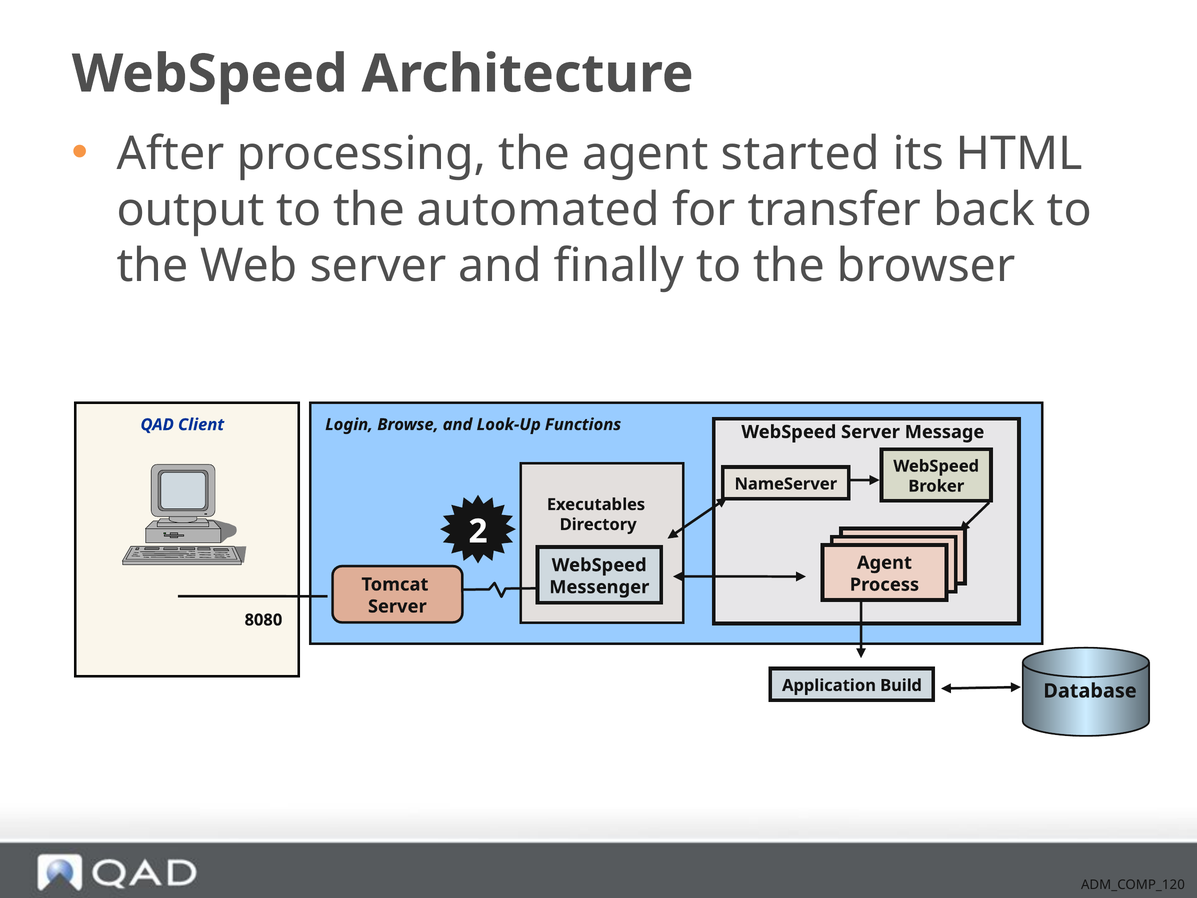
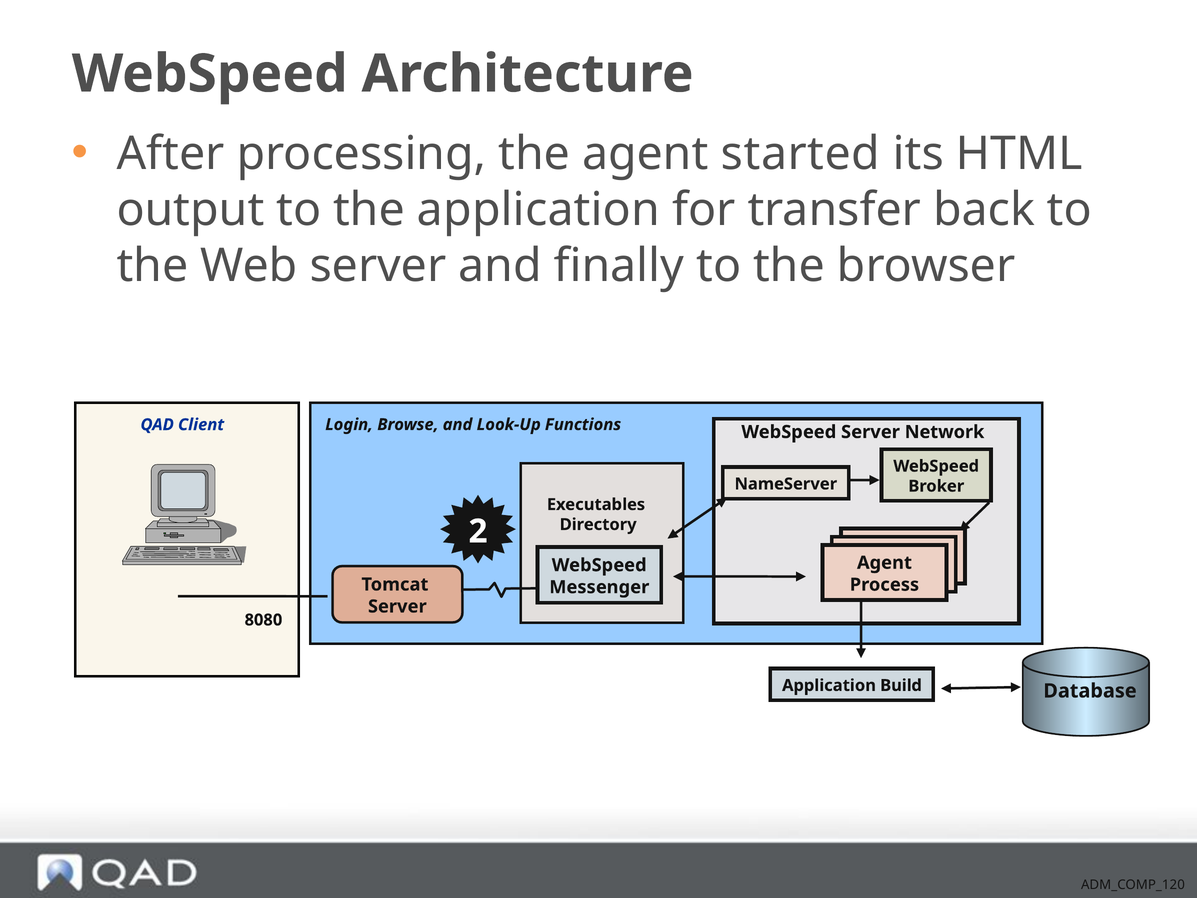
the automated: automated -> application
Message: Message -> Network
